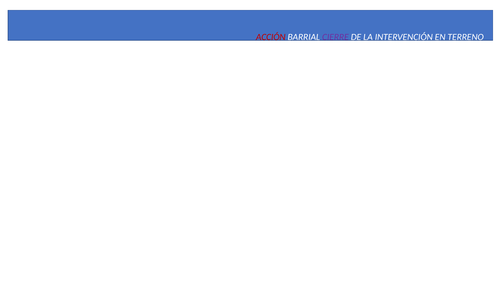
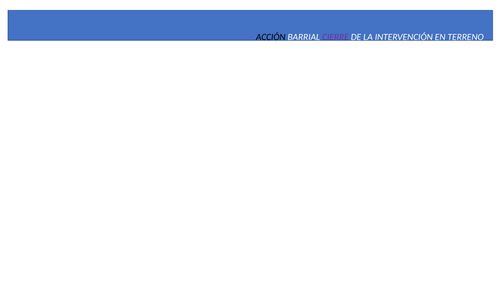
ACCIÓN colour: red -> black
